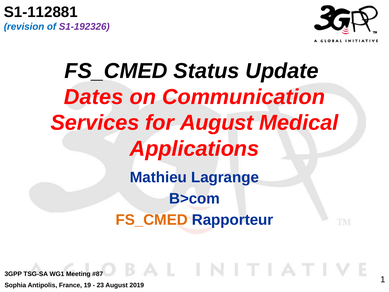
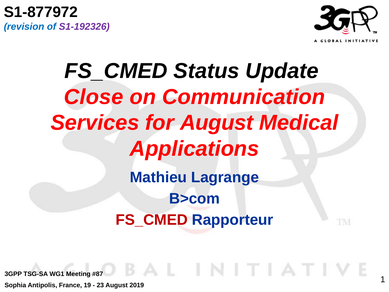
S1-112881: S1-112881 -> S1-877972
Dates: Dates -> Close
FS_CMED at (152, 220) colour: orange -> red
